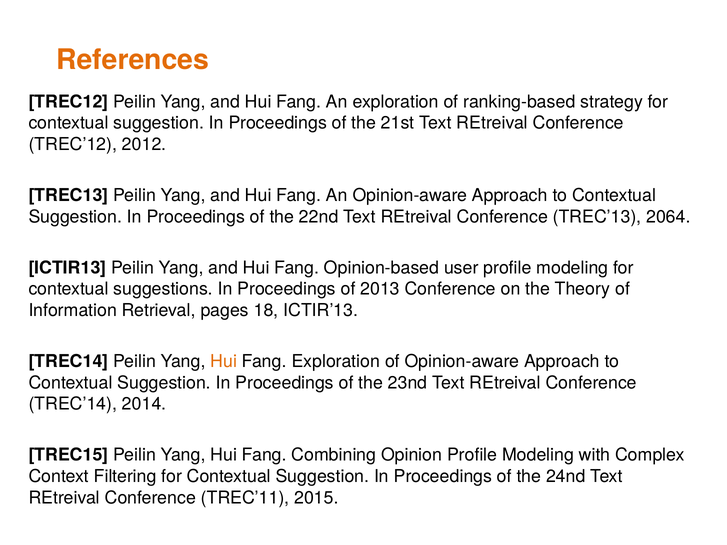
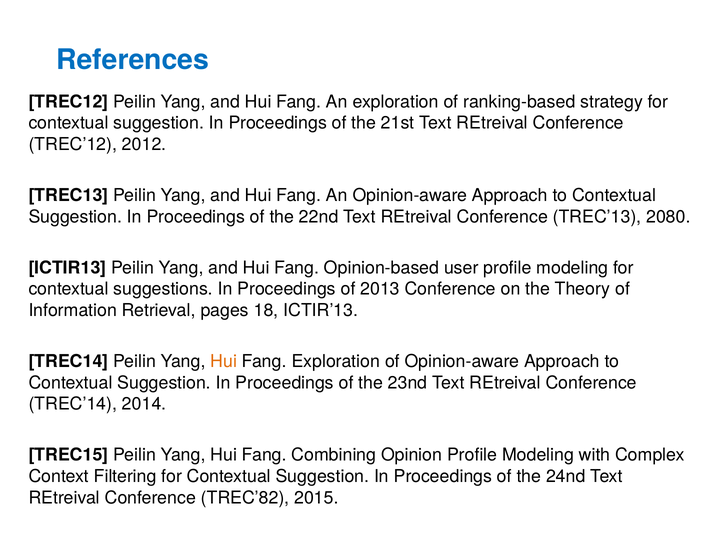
References colour: orange -> blue
2064: 2064 -> 2080
TREC’11: TREC’11 -> TREC’82
